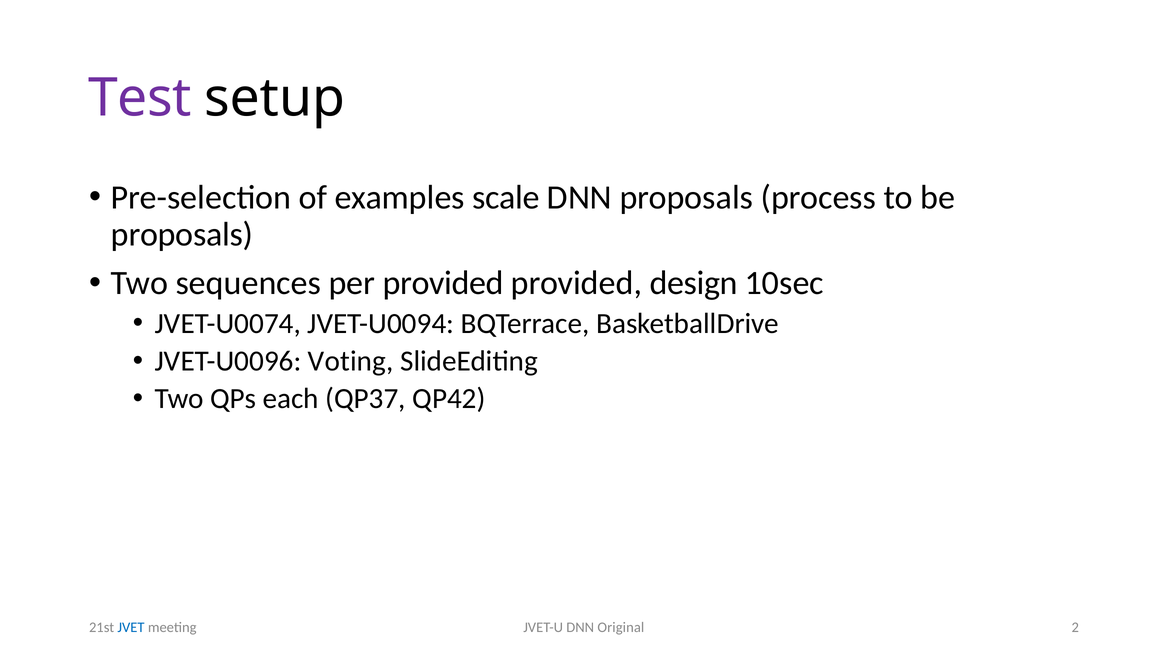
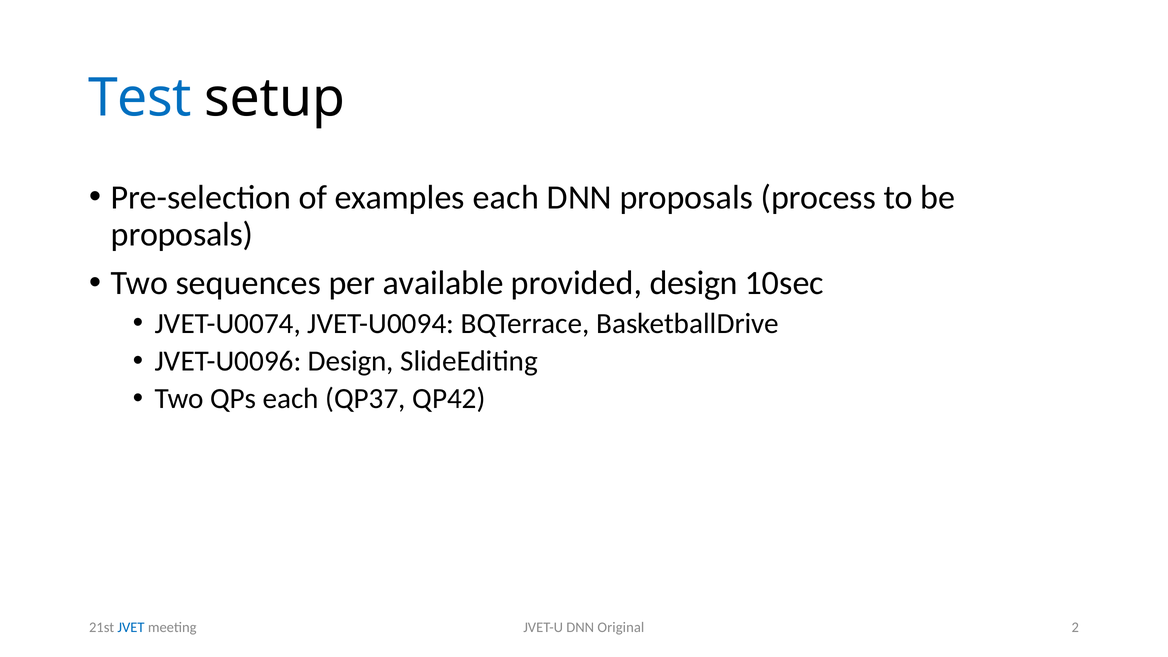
Test colour: purple -> blue
examples scale: scale -> each
per provided: provided -> available
JVET-U0096 Voting: Voting -> Design
